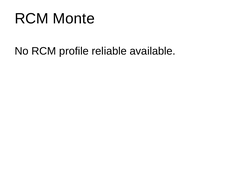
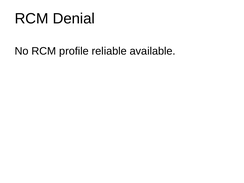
Monte: Monte -> Denial
